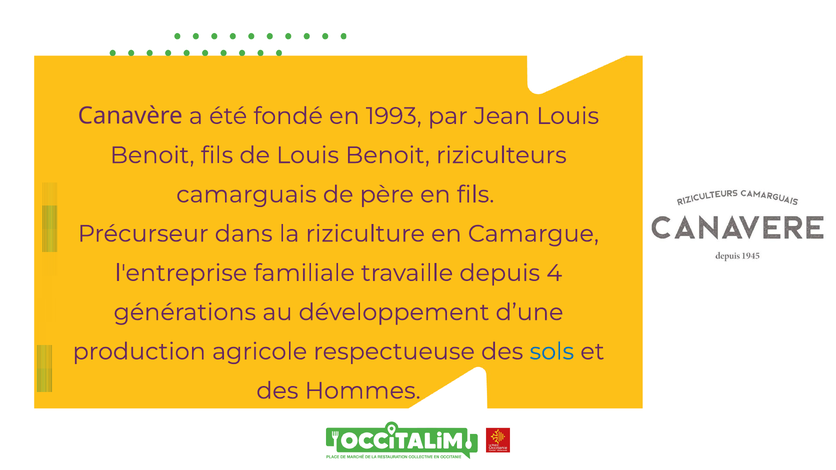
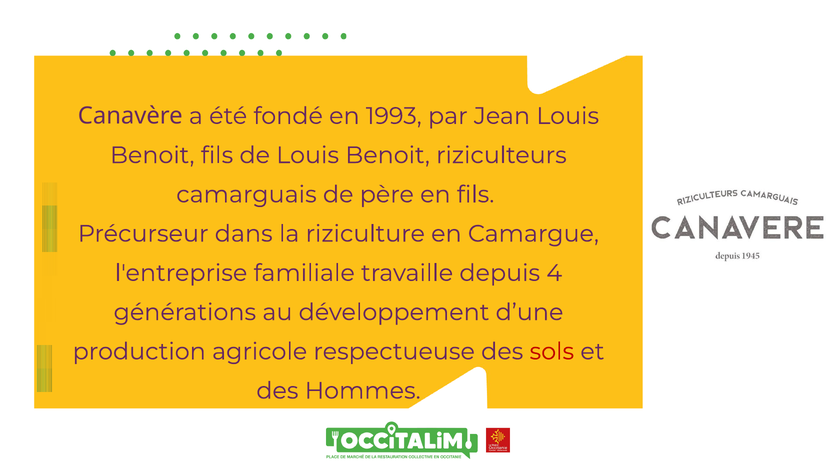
sols colour: blue -> red
